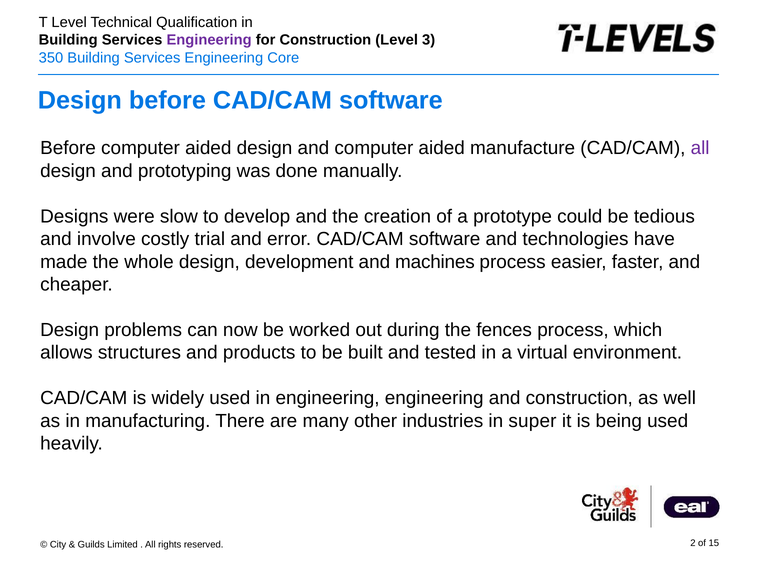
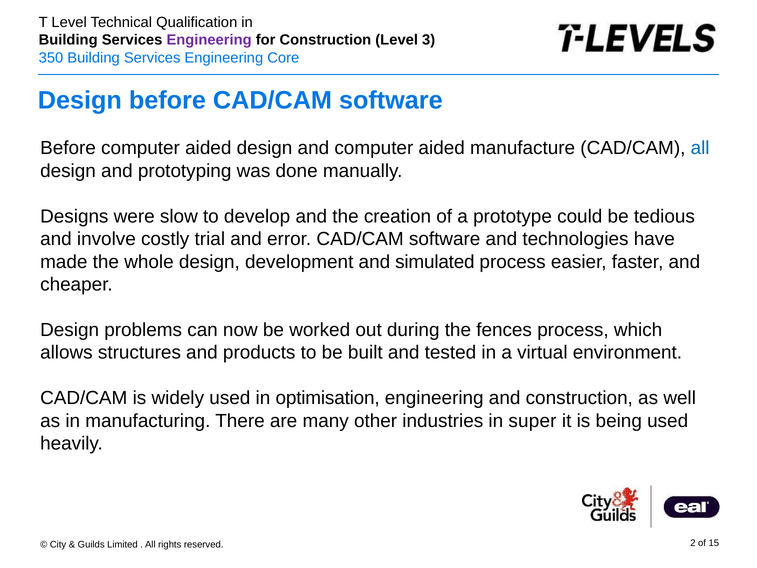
all at (700, 148) colour: purple -> blue
machines: machines -> simulated
in engineering: engineering -> optimisation
